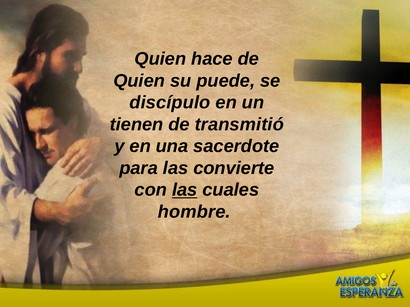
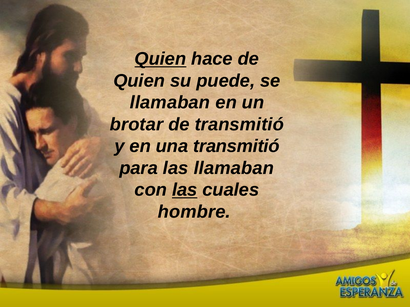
Quien at (160, 59) underline: none -> present
discípulo at (170, 103): discípulo -> llamaban
tienen: tienen -> brotar
una sacerdote: sacerdote -> transmitió
las convierte: convierte -> llamaban
